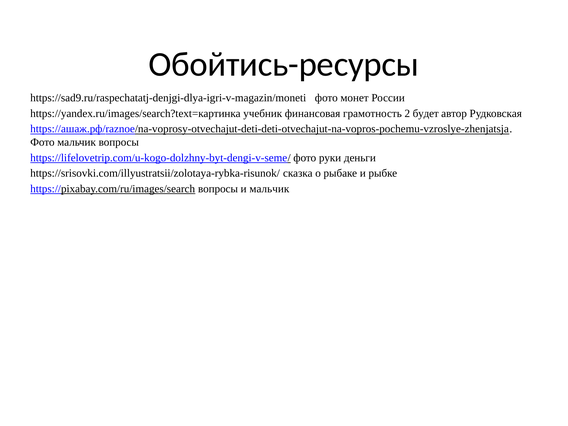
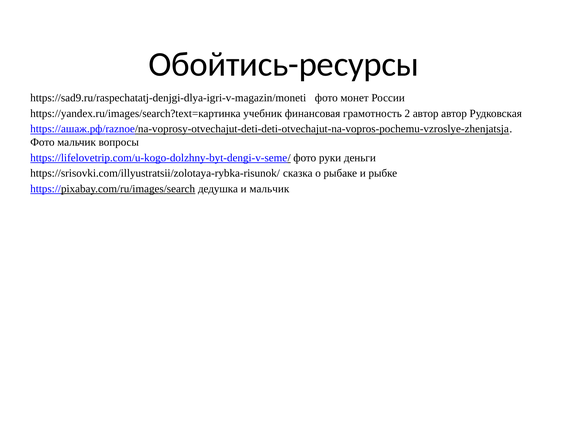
2 будет: будет -> автор
https://pixabay.com/ru/images/search вопросы: вопросы -> дедушка
